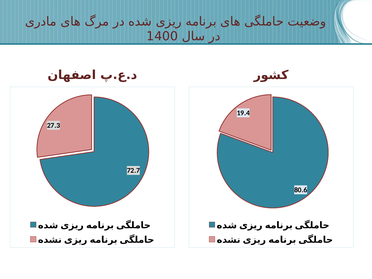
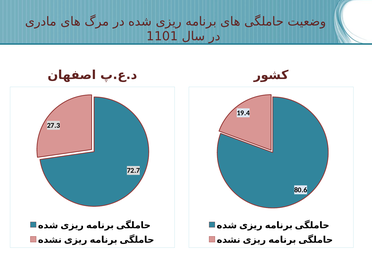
1400: 1400 -> 1101
